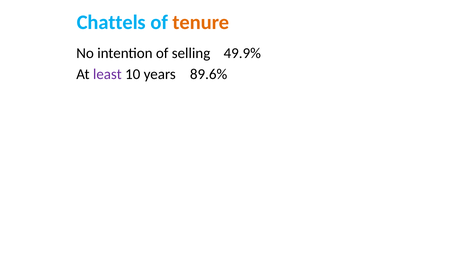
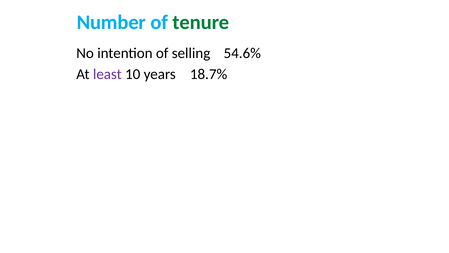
Chattels: Chattels -> Number
tenure colour: orange -> green
49.9%: 49.9% -> 54.6%
89.6%: 89.6% -> 18.7%
